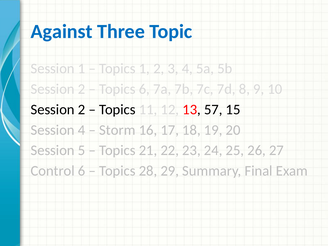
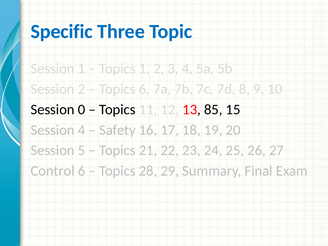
Against: Against -> Specific
2 at (82, 110): 2 -> 0
57: 57 -> 85
Storm: Storm -> Safety
